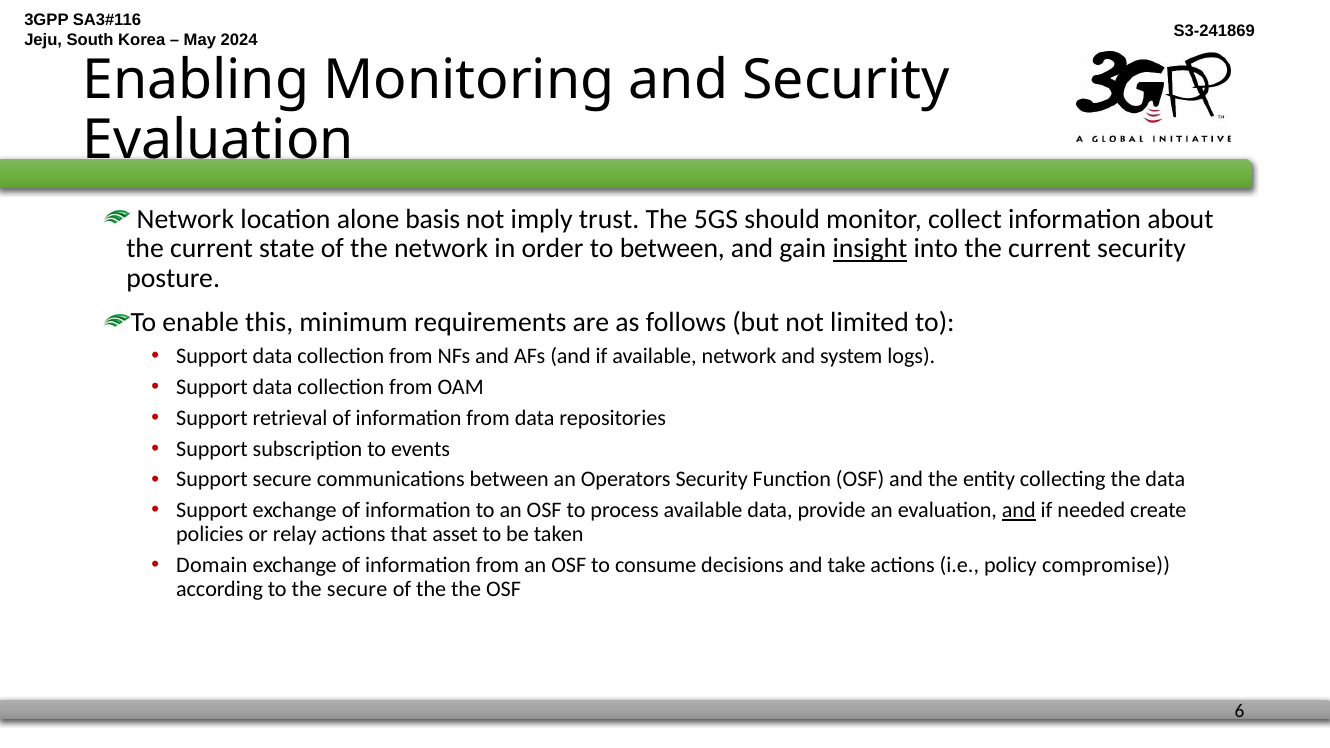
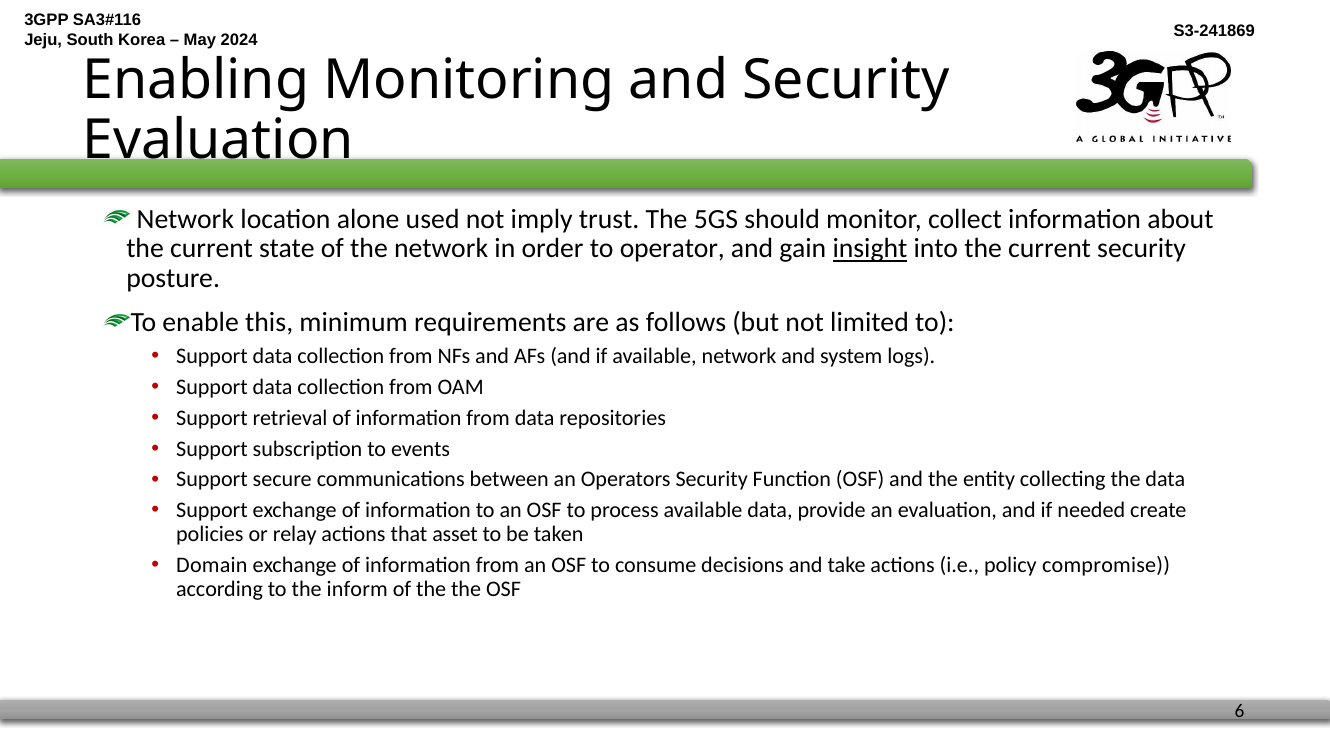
basis: basis -> used
to between: between -> operator
and at (1019, 511) underline: present -> none
the secure: secure -> inform
